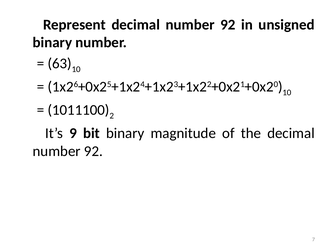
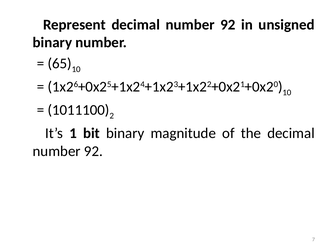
63: 63 -> 65
9: 9 -> 1
